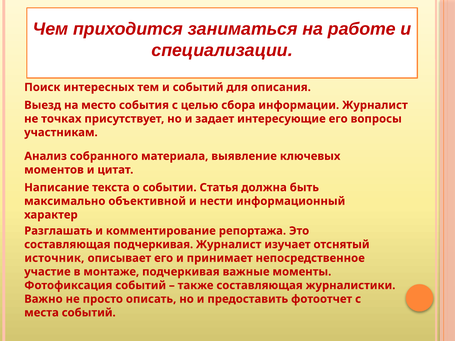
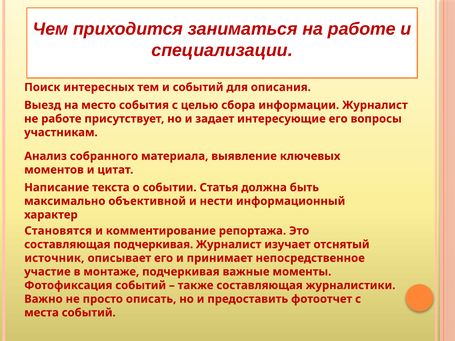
не точках: точках -> работе
Разглашать: Разглашать -> Становятся
